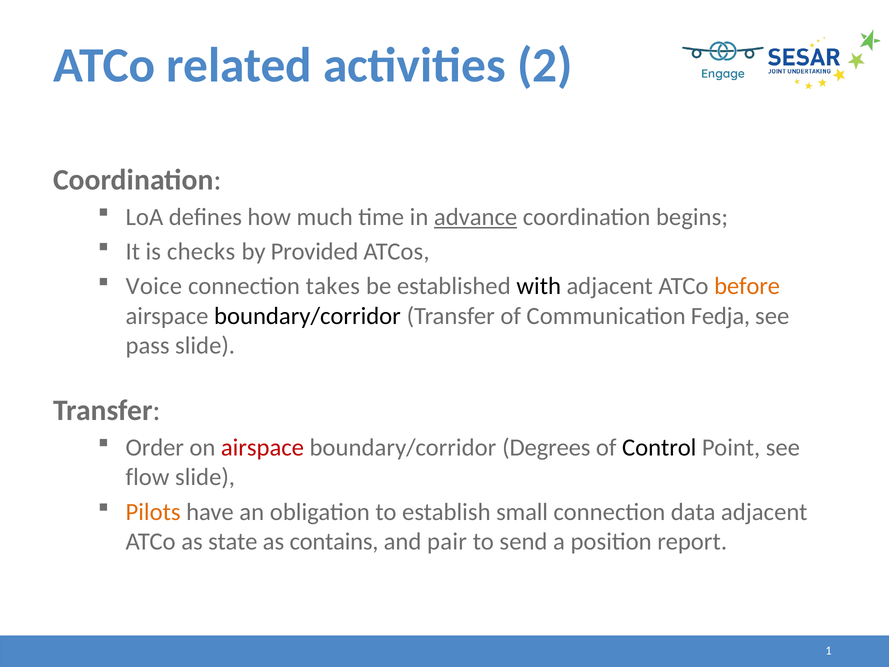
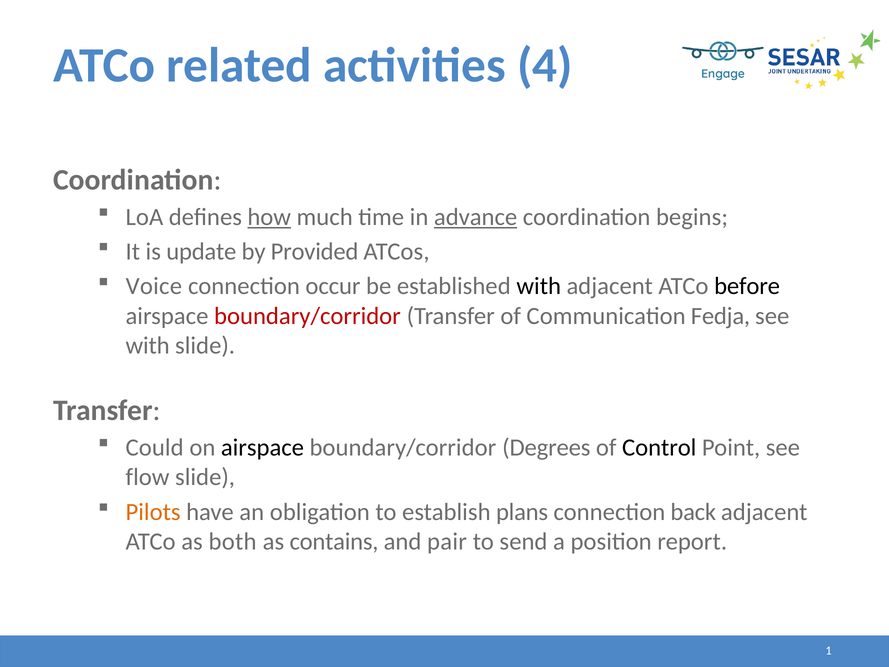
2: 2 -> 4
how underline: none -> present
checks: checks -> update
takes: takes -> occur
before colour: orange -> black
boundary/corridor at (307, 316) colour: black -> red
pass at (148, 346): pass -> with
Order: Order -> Could
airspace at (262, 448) colour: red -> black
small: small -> plans
data: data -> back
state: state -> both
